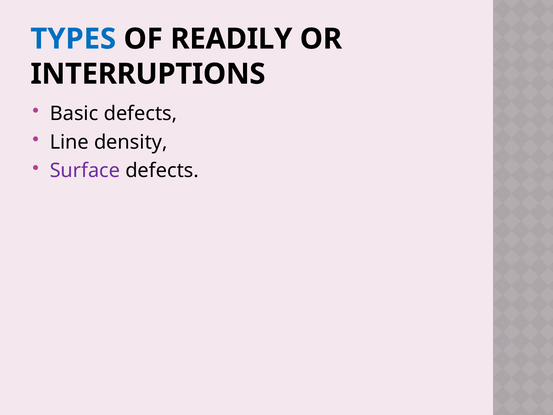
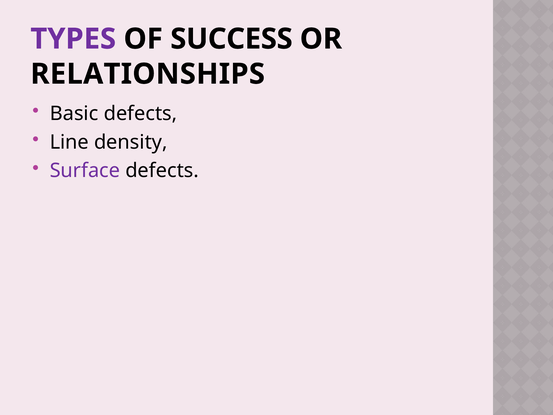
TYPES colour: blue -> purple
READILY: READILY -> SUCCESS
INTERRUPTIONS: INTERRUPTIONS -> RELATIONSHIPS
